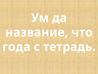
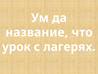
года: года -> урок
тетрадь: тетрадь -> лагерях
